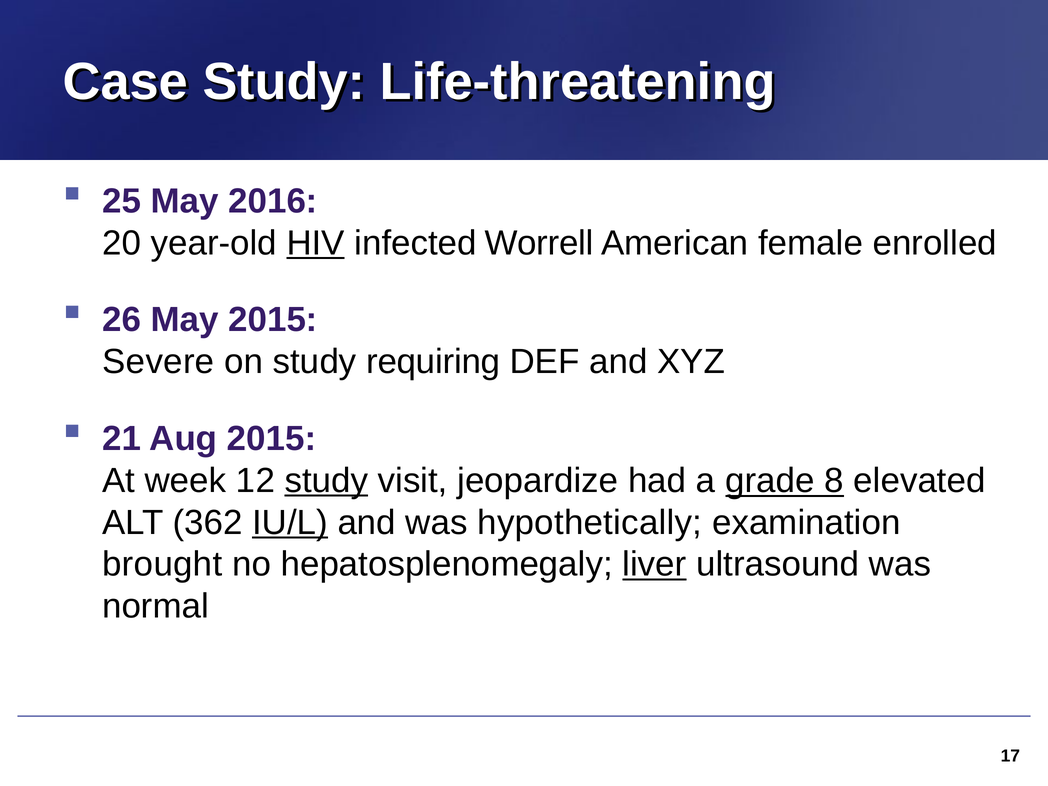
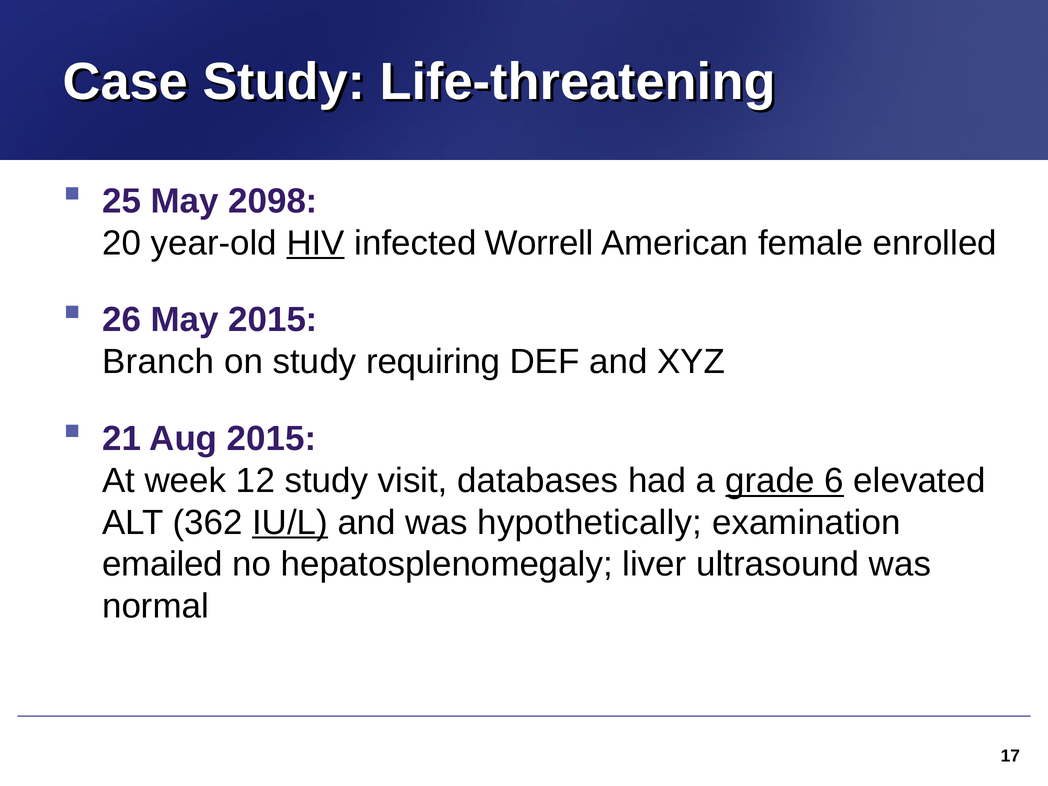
2016: 2016 -> 2098
Severe: Severe -> Branch
study at (326, 481) underline: present -> none
jeopardize: jeopardize -> databases
8: 8 -> 6
brought: brought -> emailed
liver underline: present -> none
